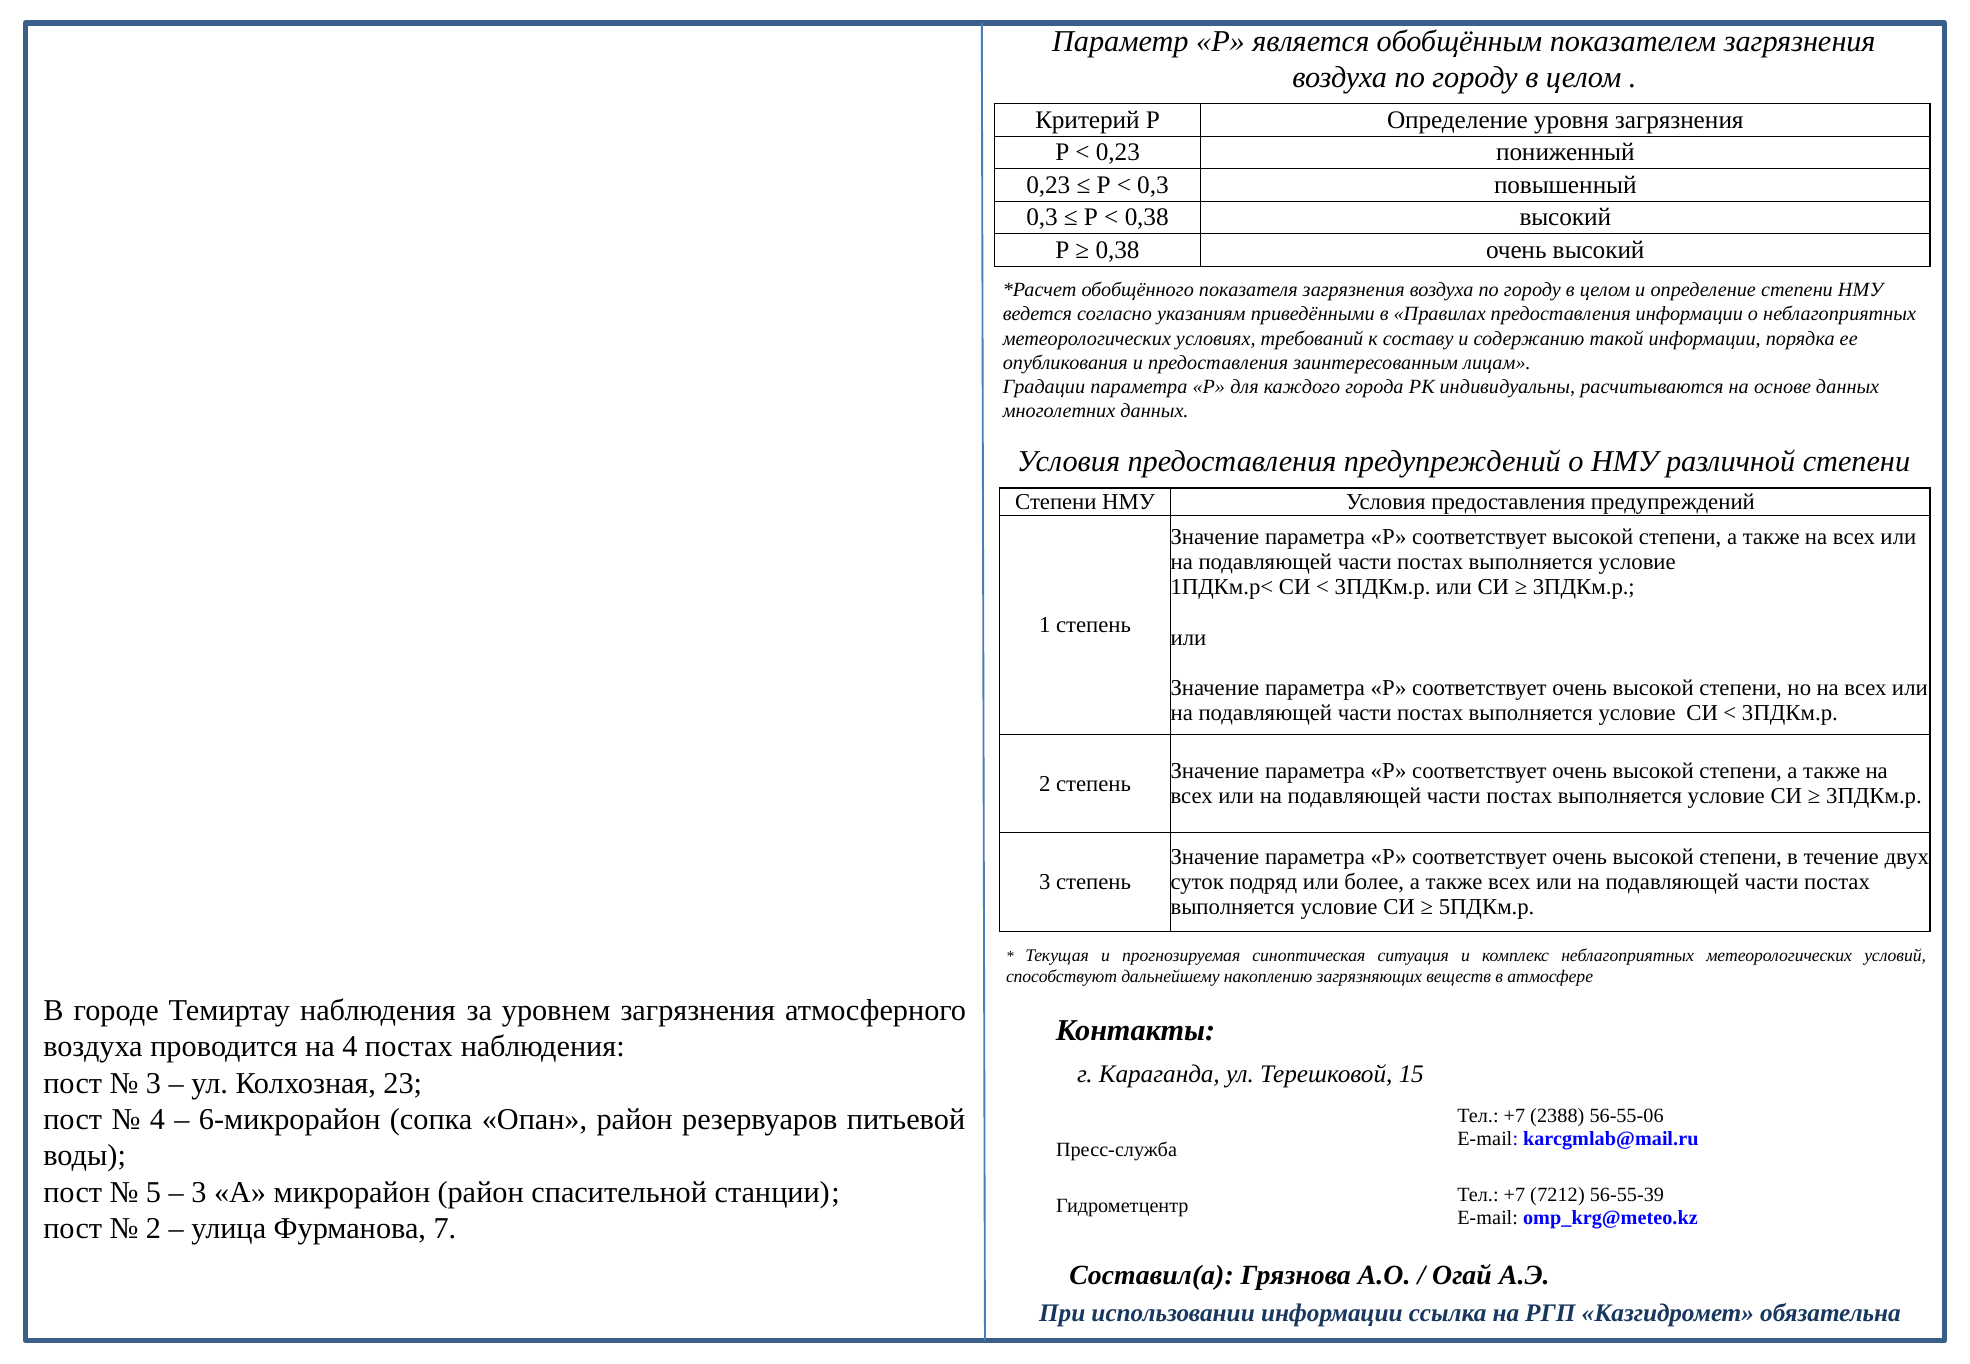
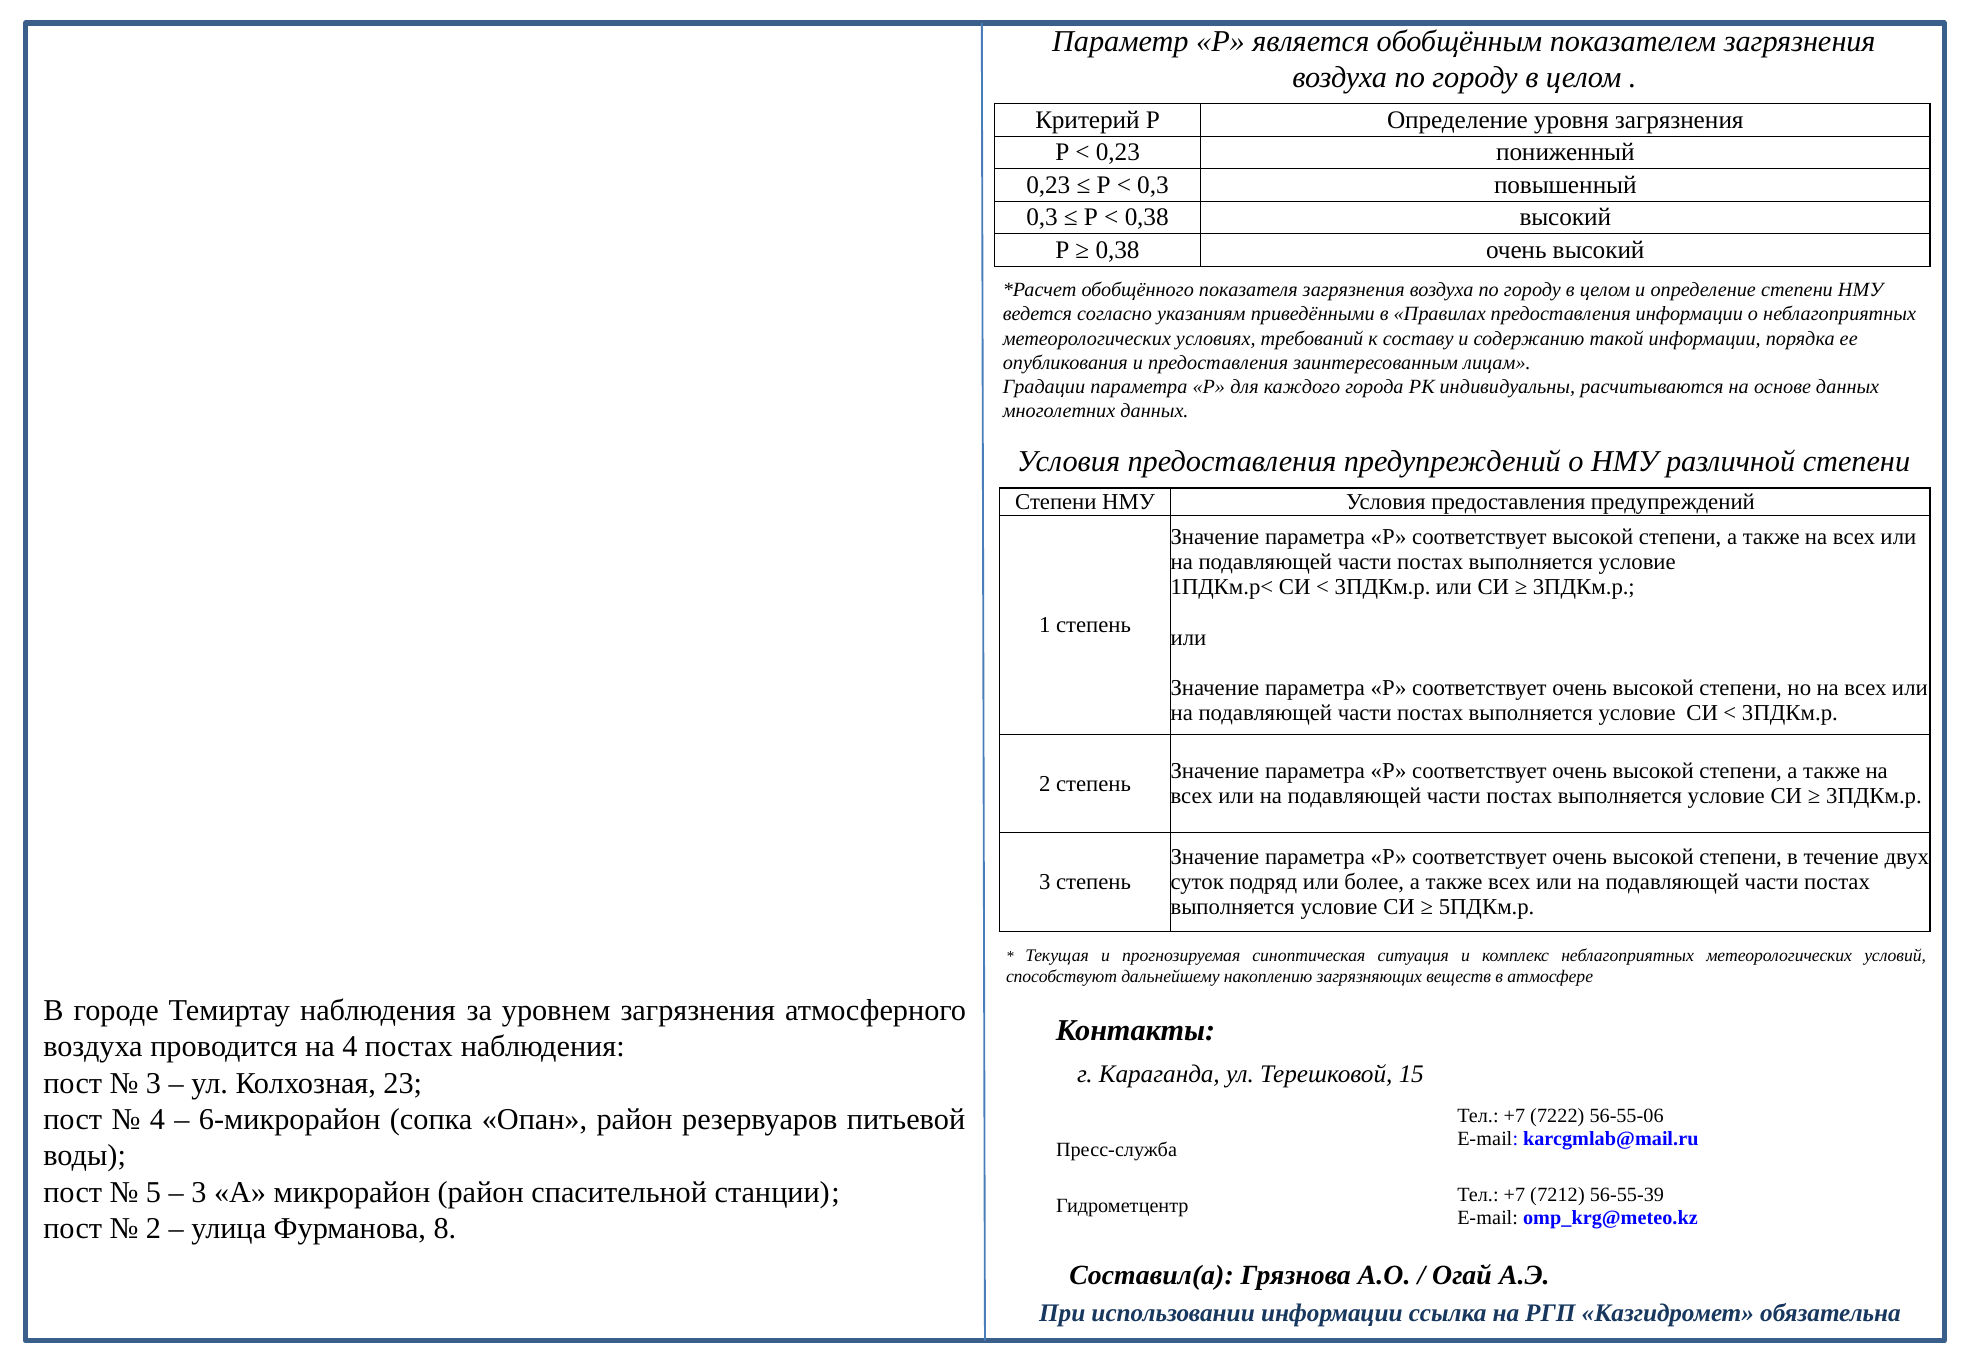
2388: 2388 -> 7222
7: 7 -> 8
